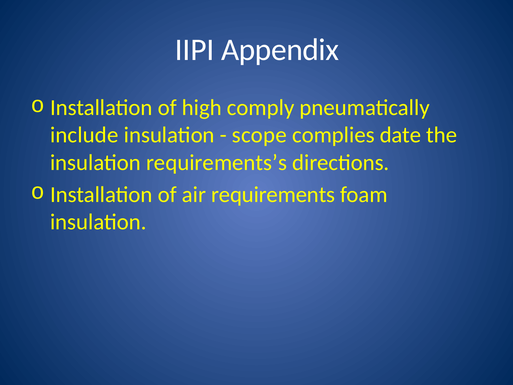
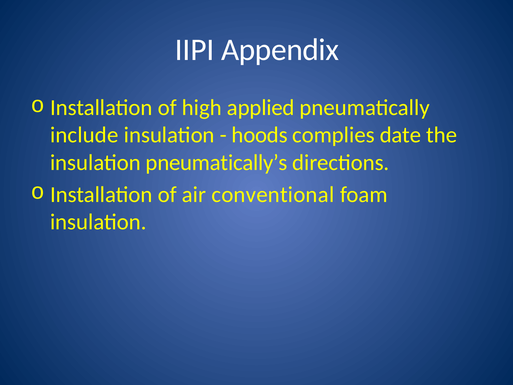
comply: comply -> applied
scope: scope -> hoods
requirements’s: requirements’s -> pneumatically’s
requirements: requirements -> conventional
